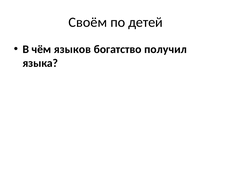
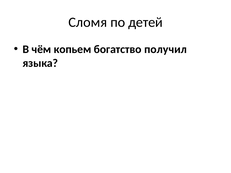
Своём: Своём -> Сломя
языков: языков -> копьем
